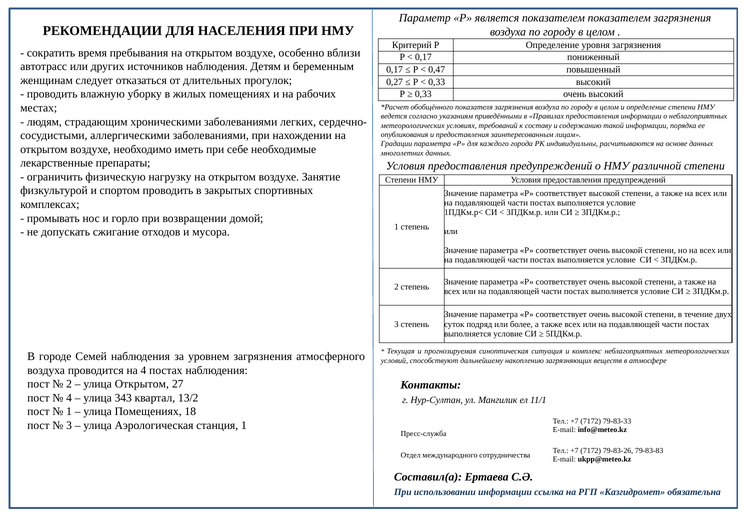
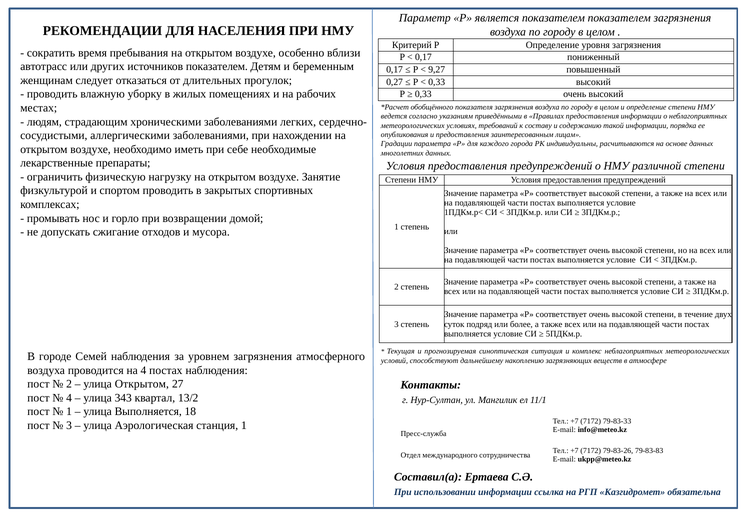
источников наблюдения: наблюдения -> показателем
0,47: 0,47 -> 9,27
улица Помещениях: Помещениях -> Выполняется
